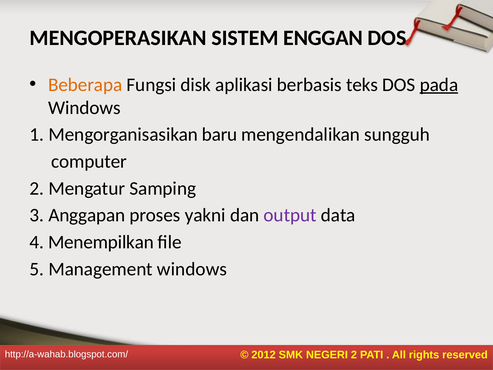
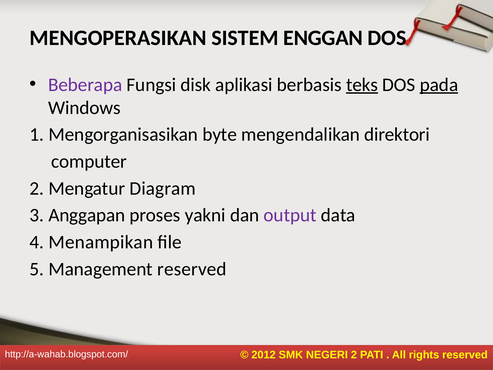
Beberapa colour: orange -> purple
teks underline: none -> present
baru: baru -> byte
sungguh: sungguh -> direktori
Samping: Samping -> Diagram
Menempilkan: Menempilkan -> Menampikan
Management windows: windows -> reserved
